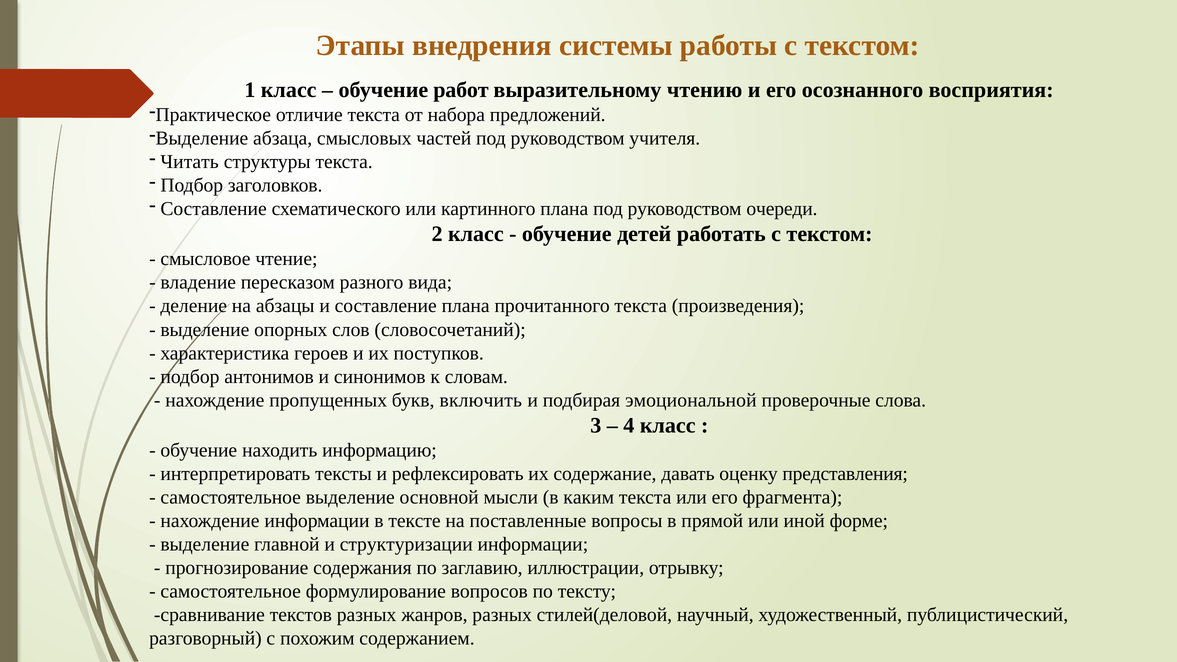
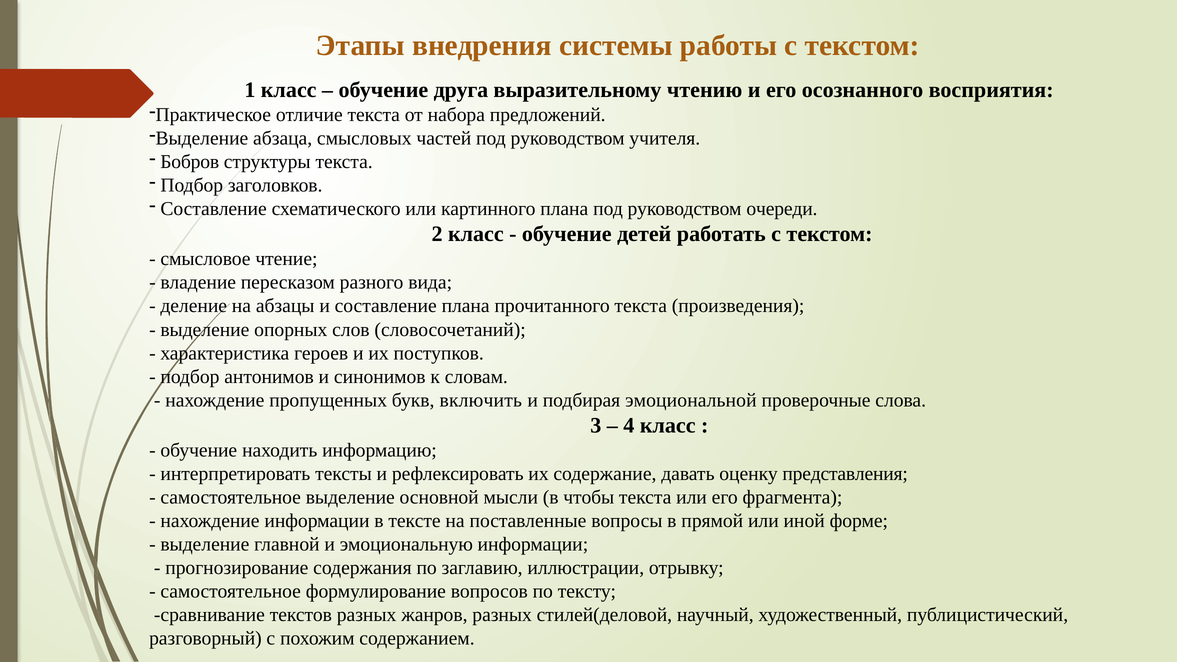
работ: работ -> друга
Читать: Читать -> Бобров
каким: каким -> чтобы
структуризации: структуризации -> эмоциональную
